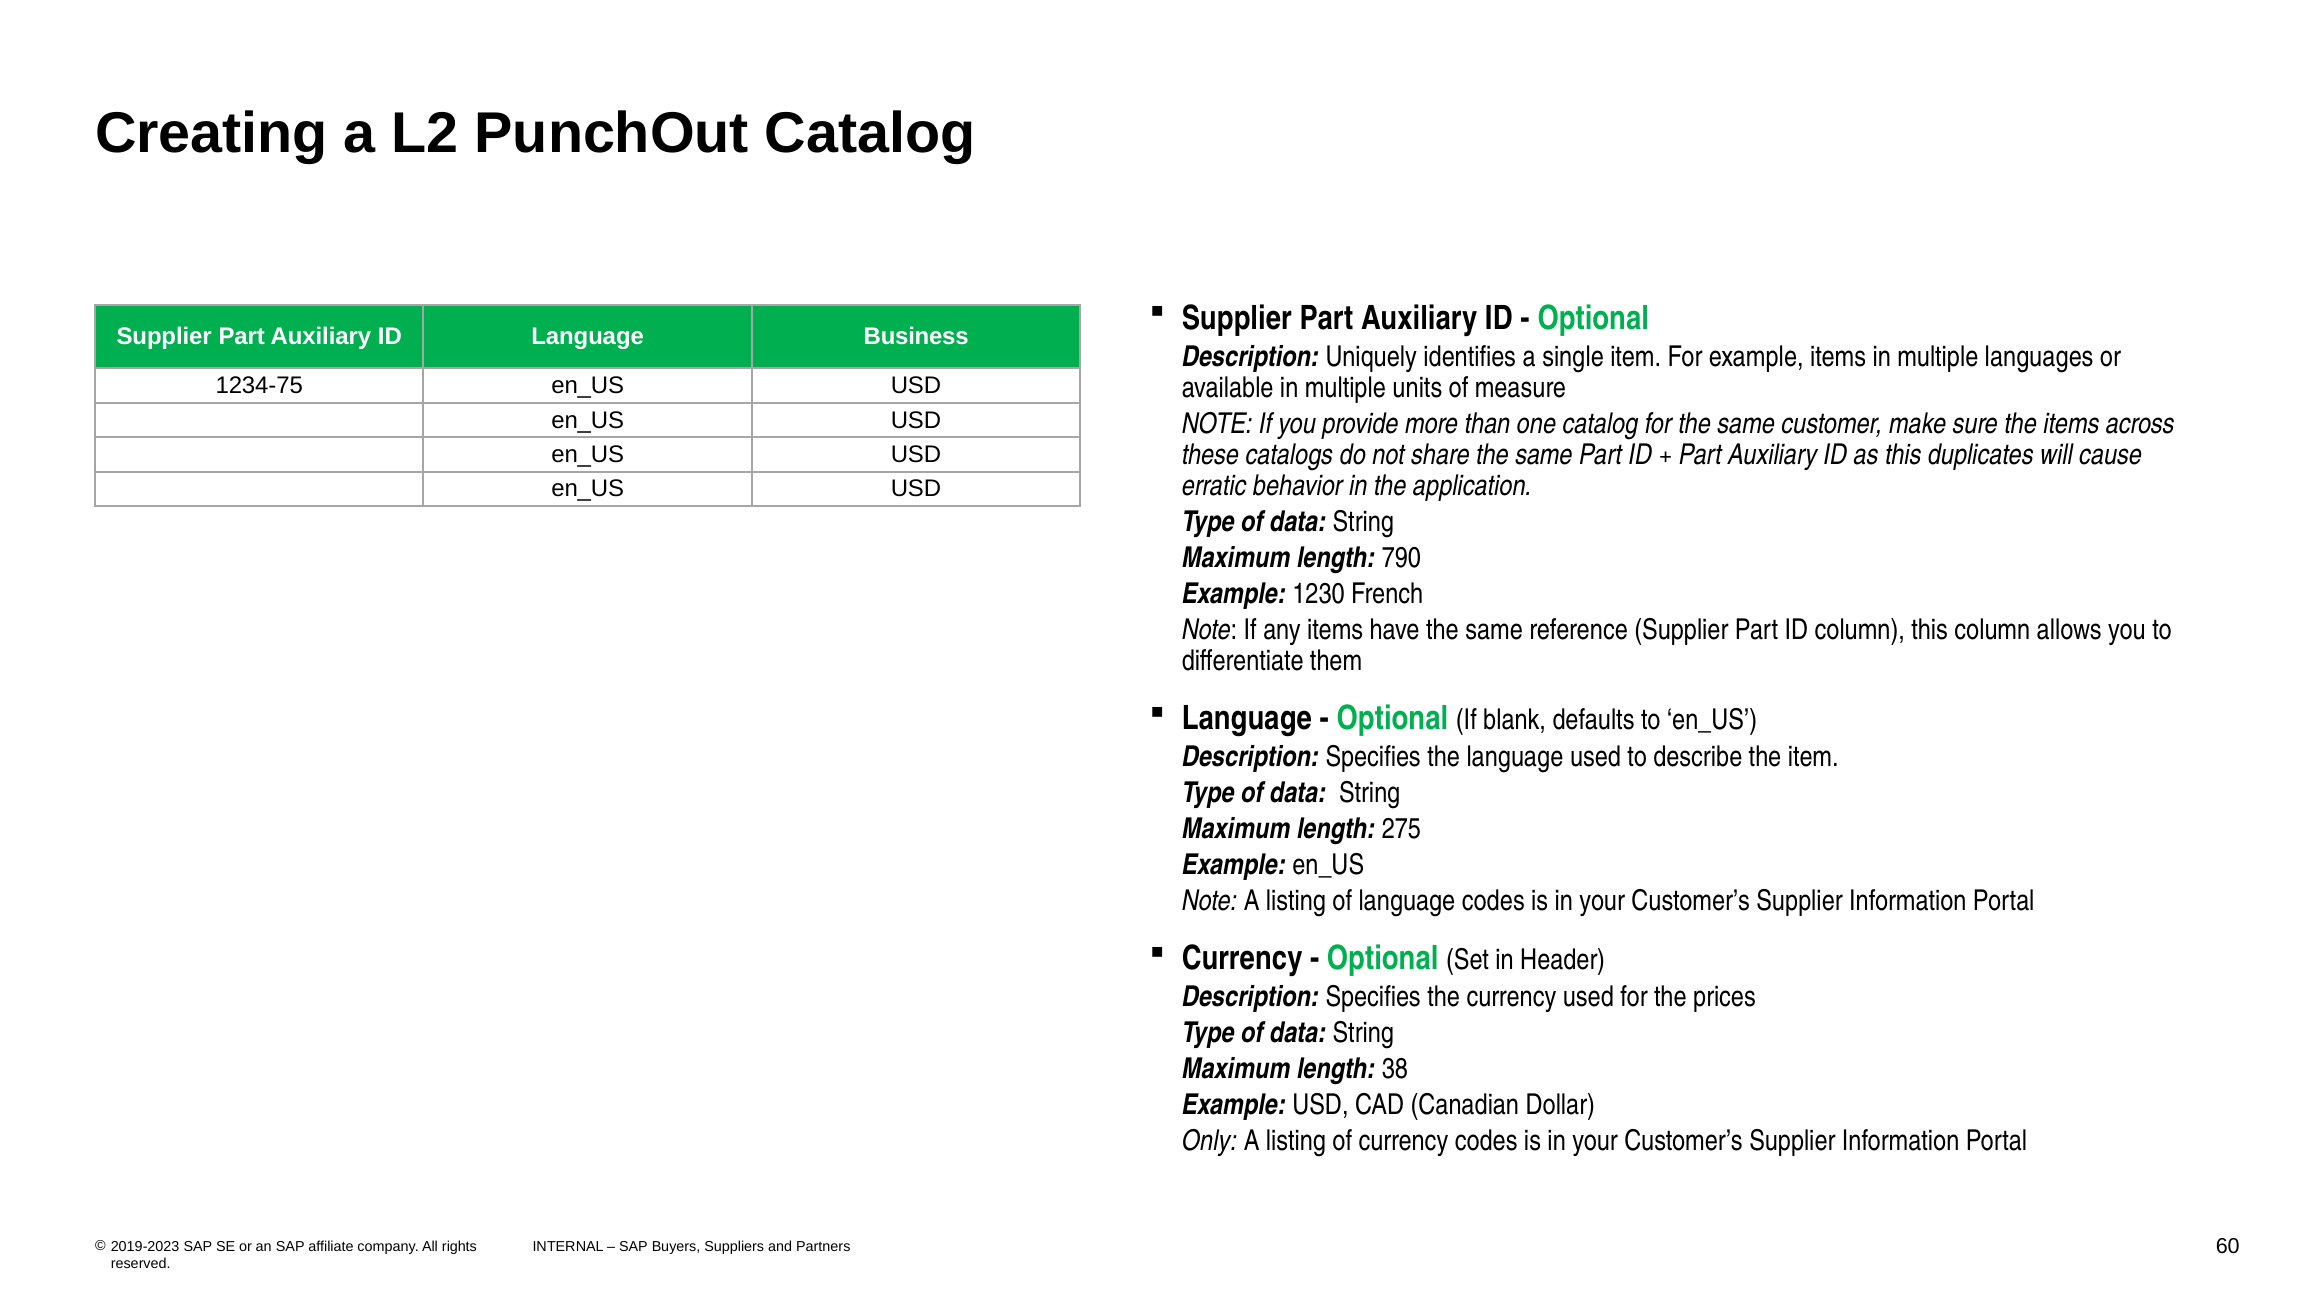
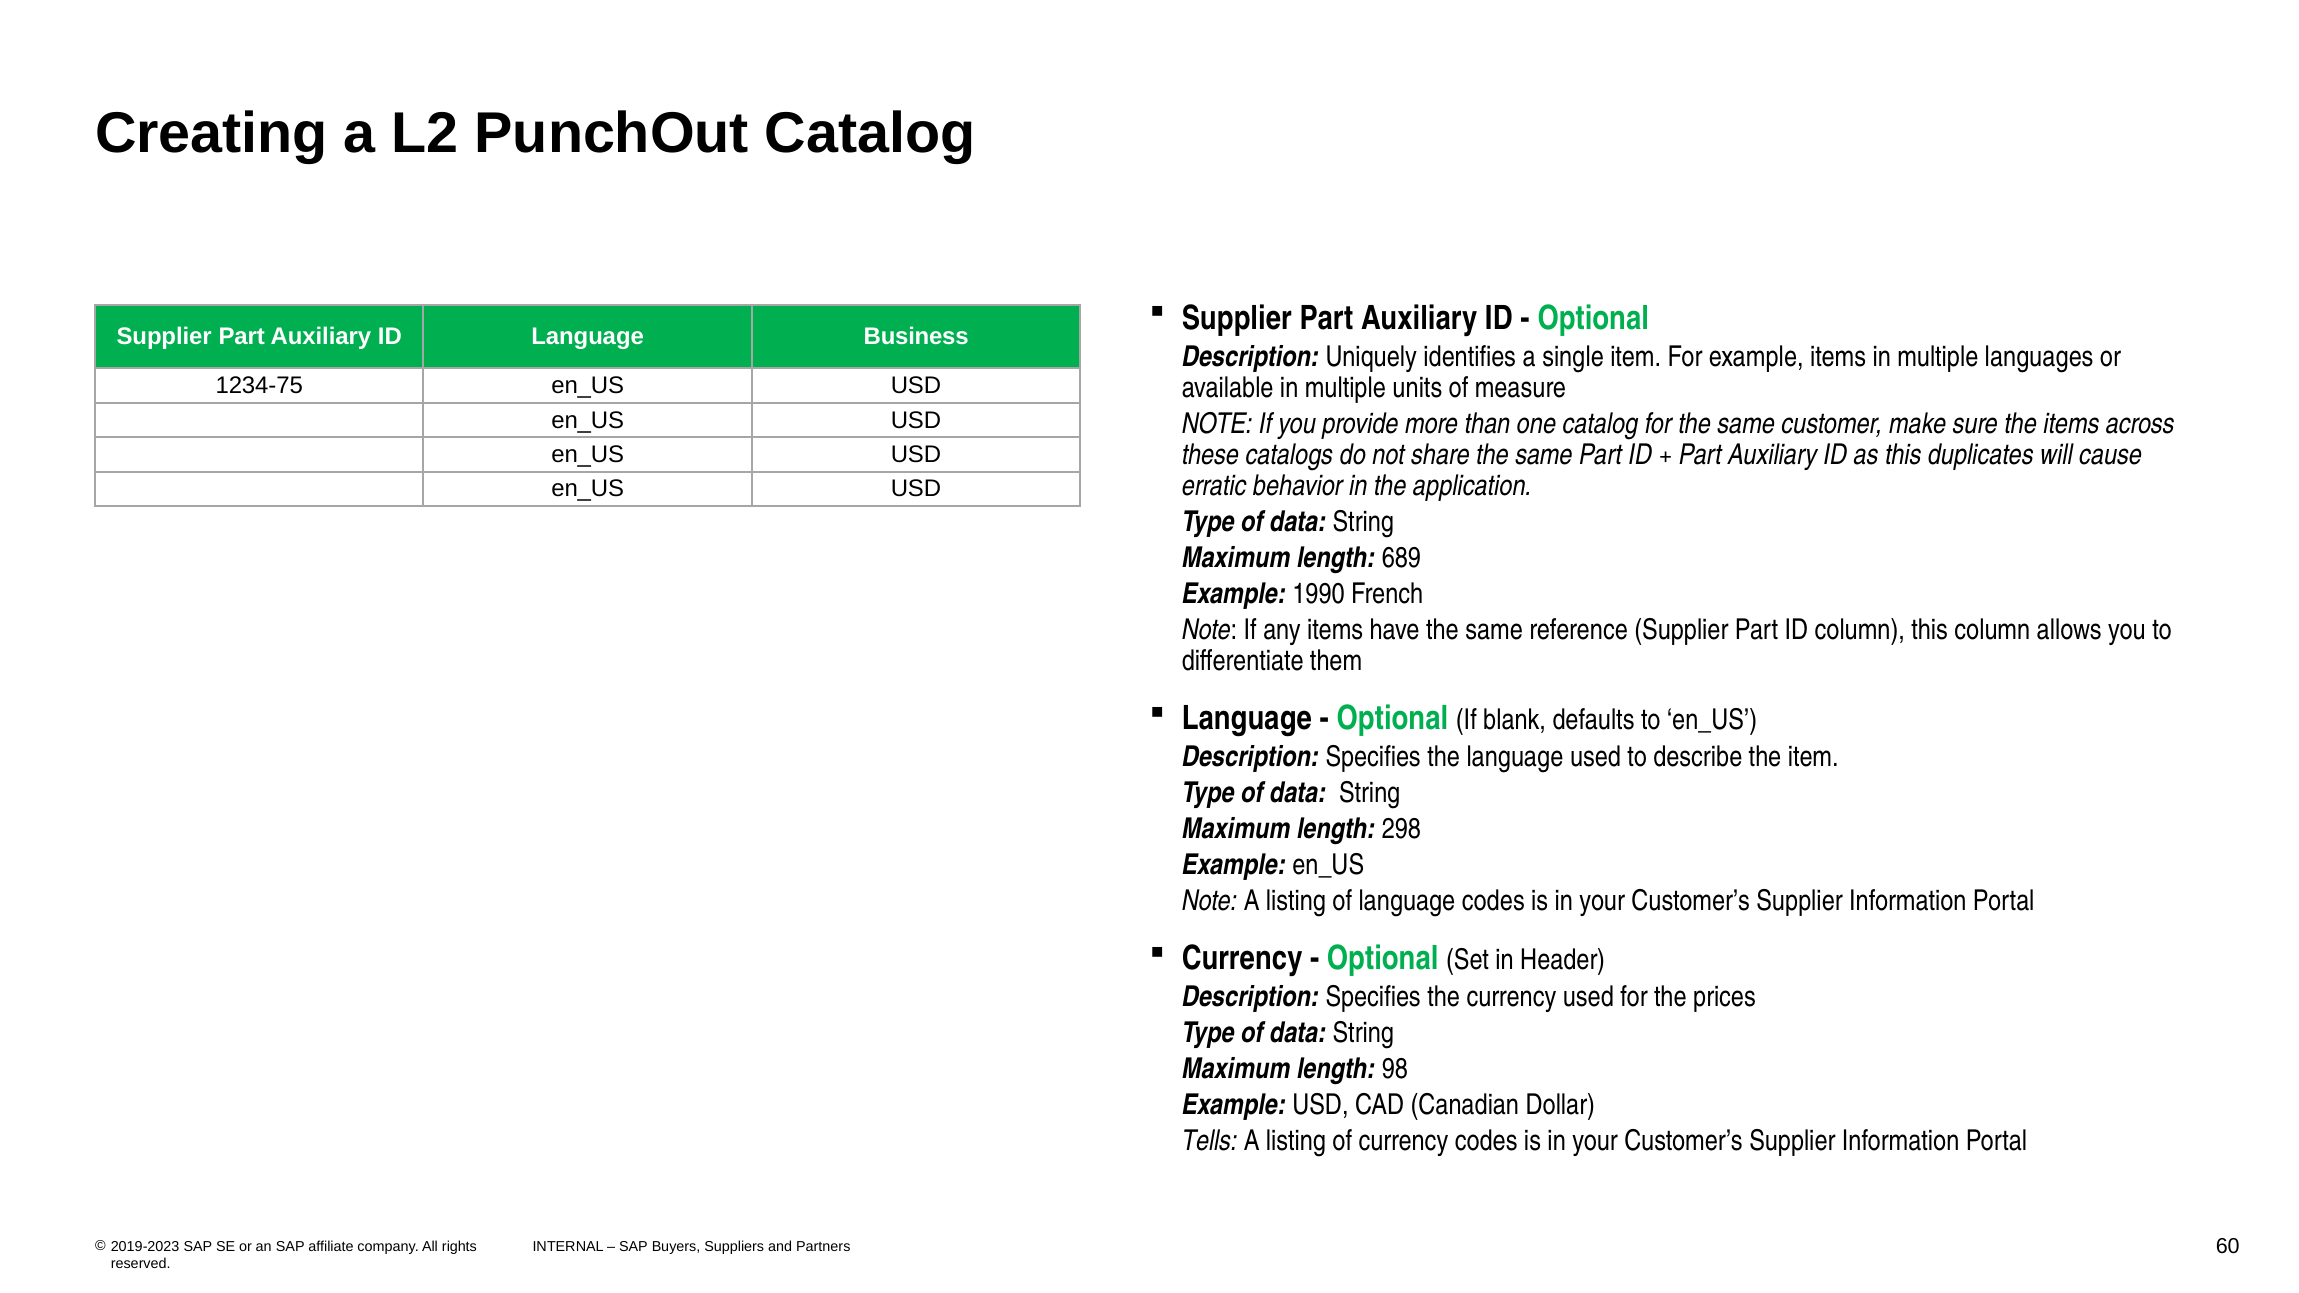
790: 790 -> 689
1230: 1230 -> 1990
275: 275 -> 298
38: 38 -> 98
Only: Only -> Tells
